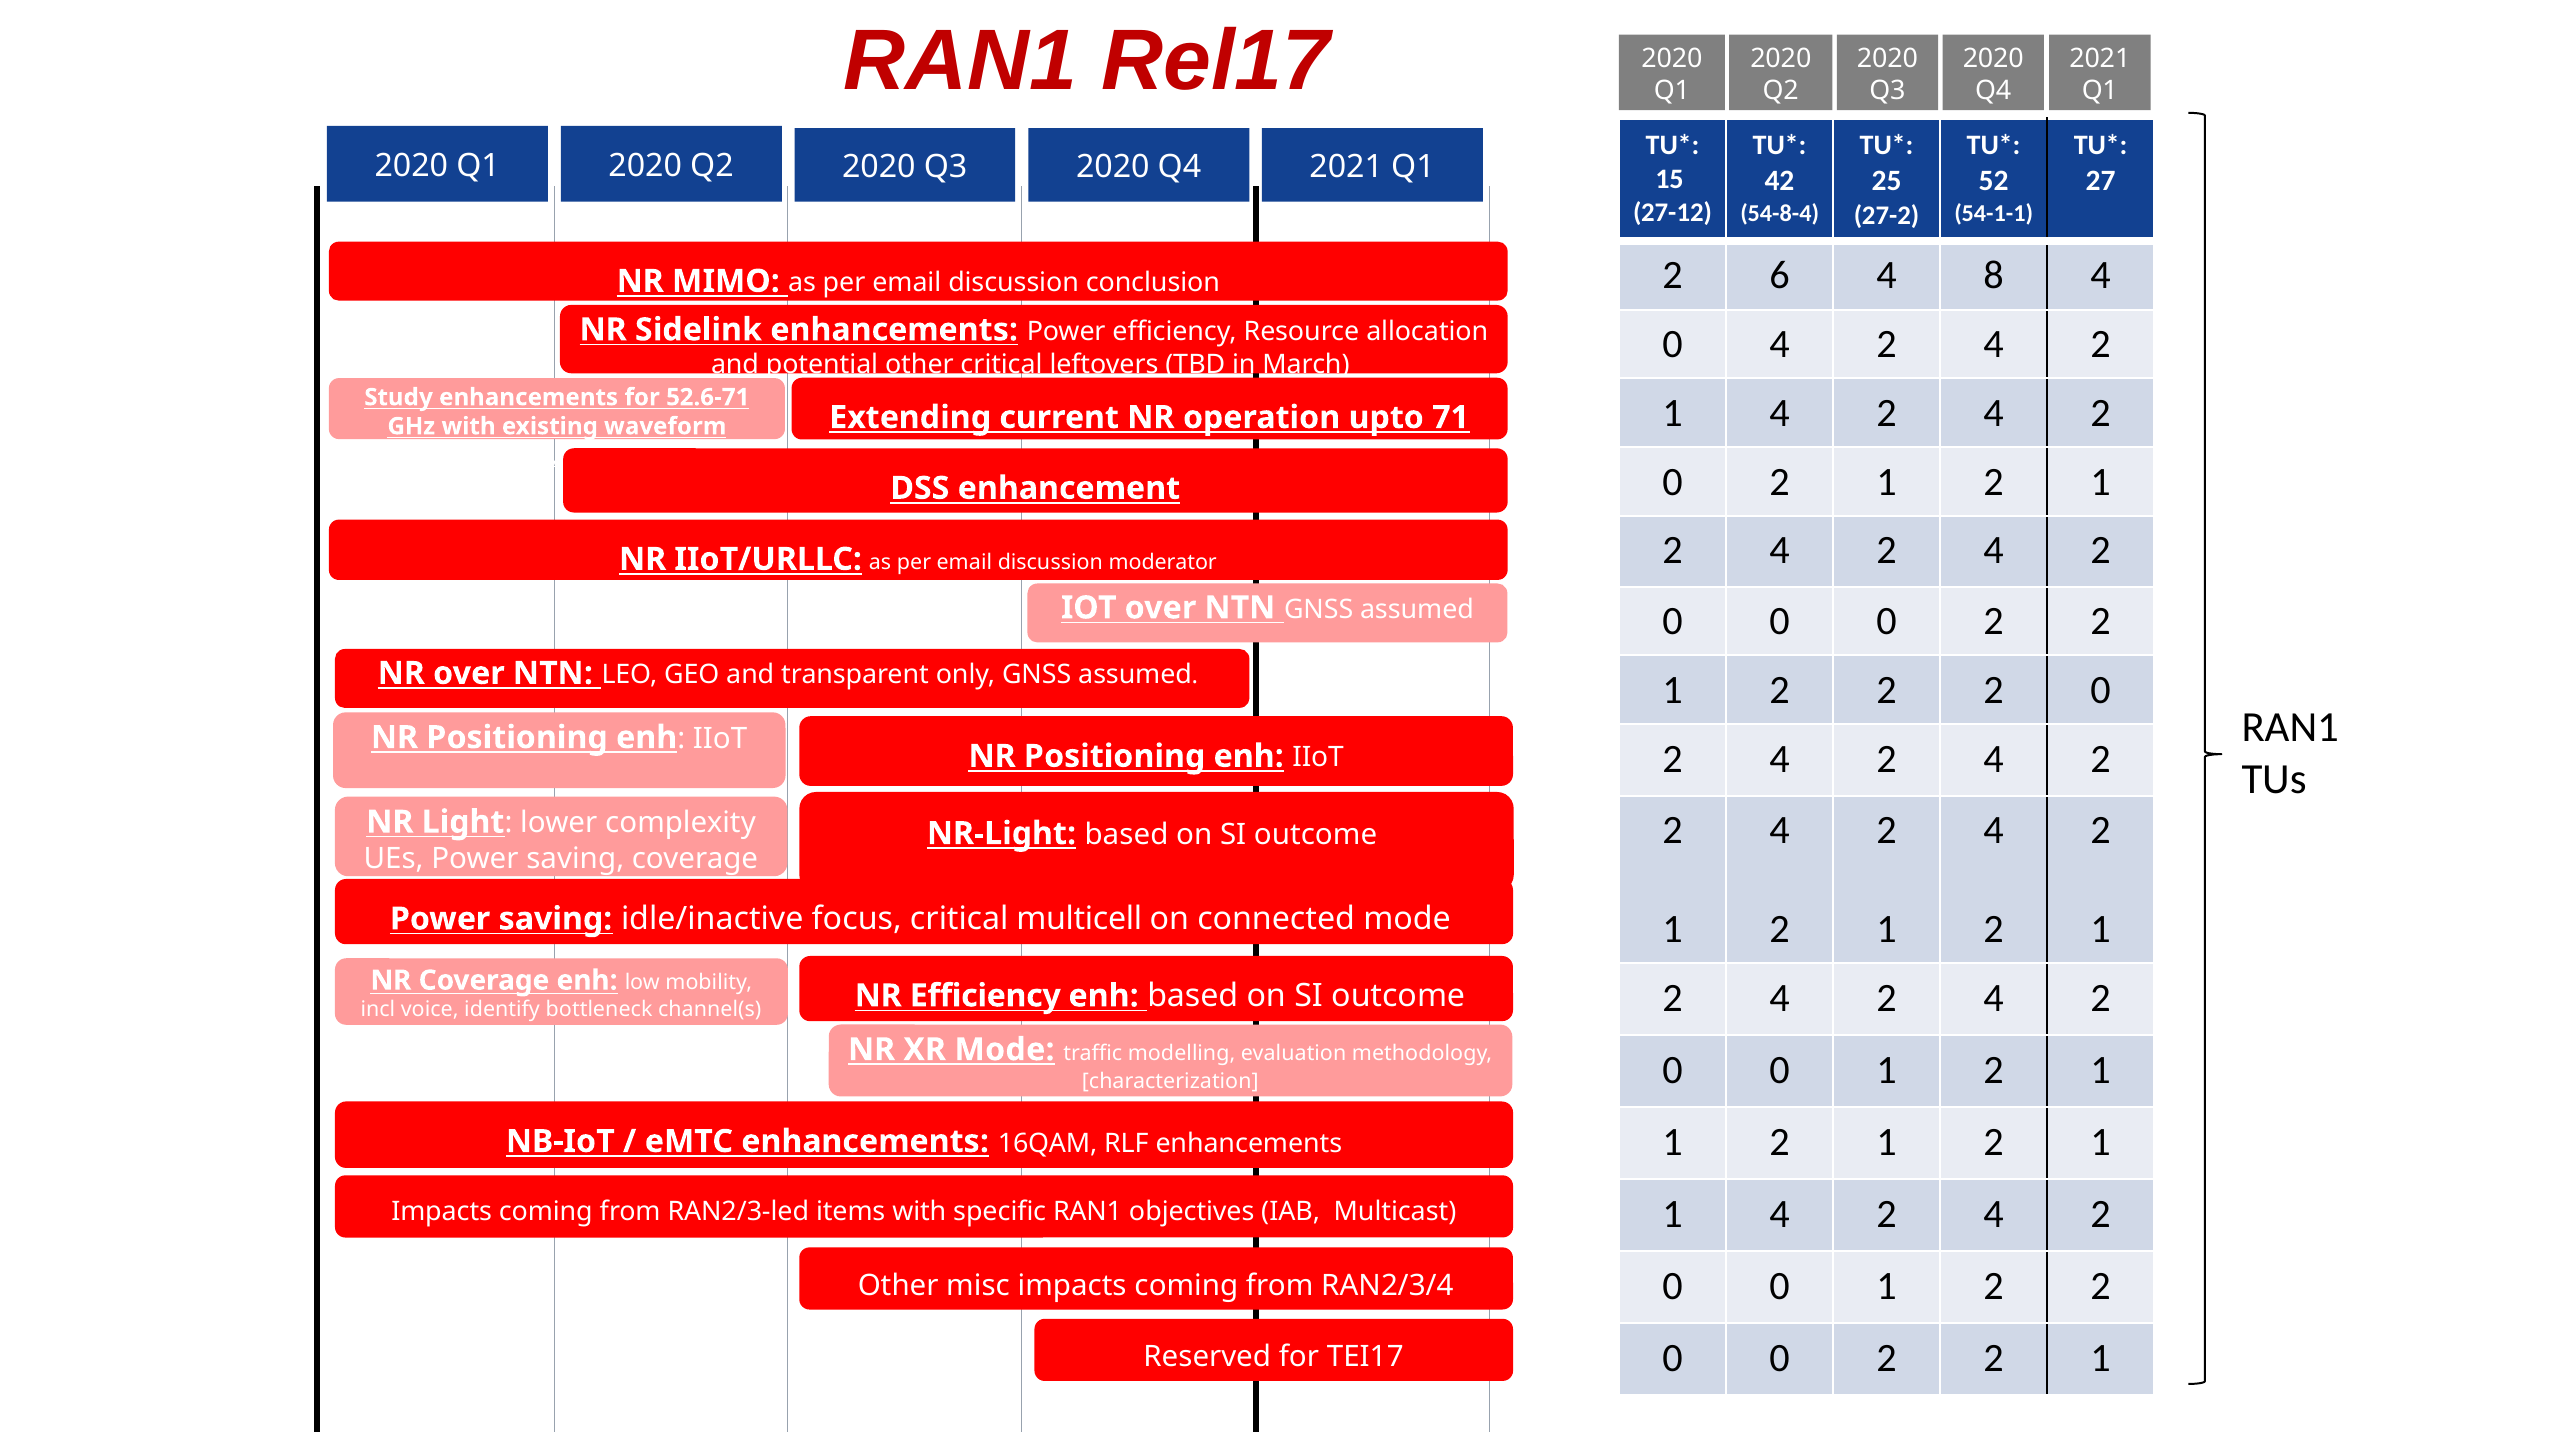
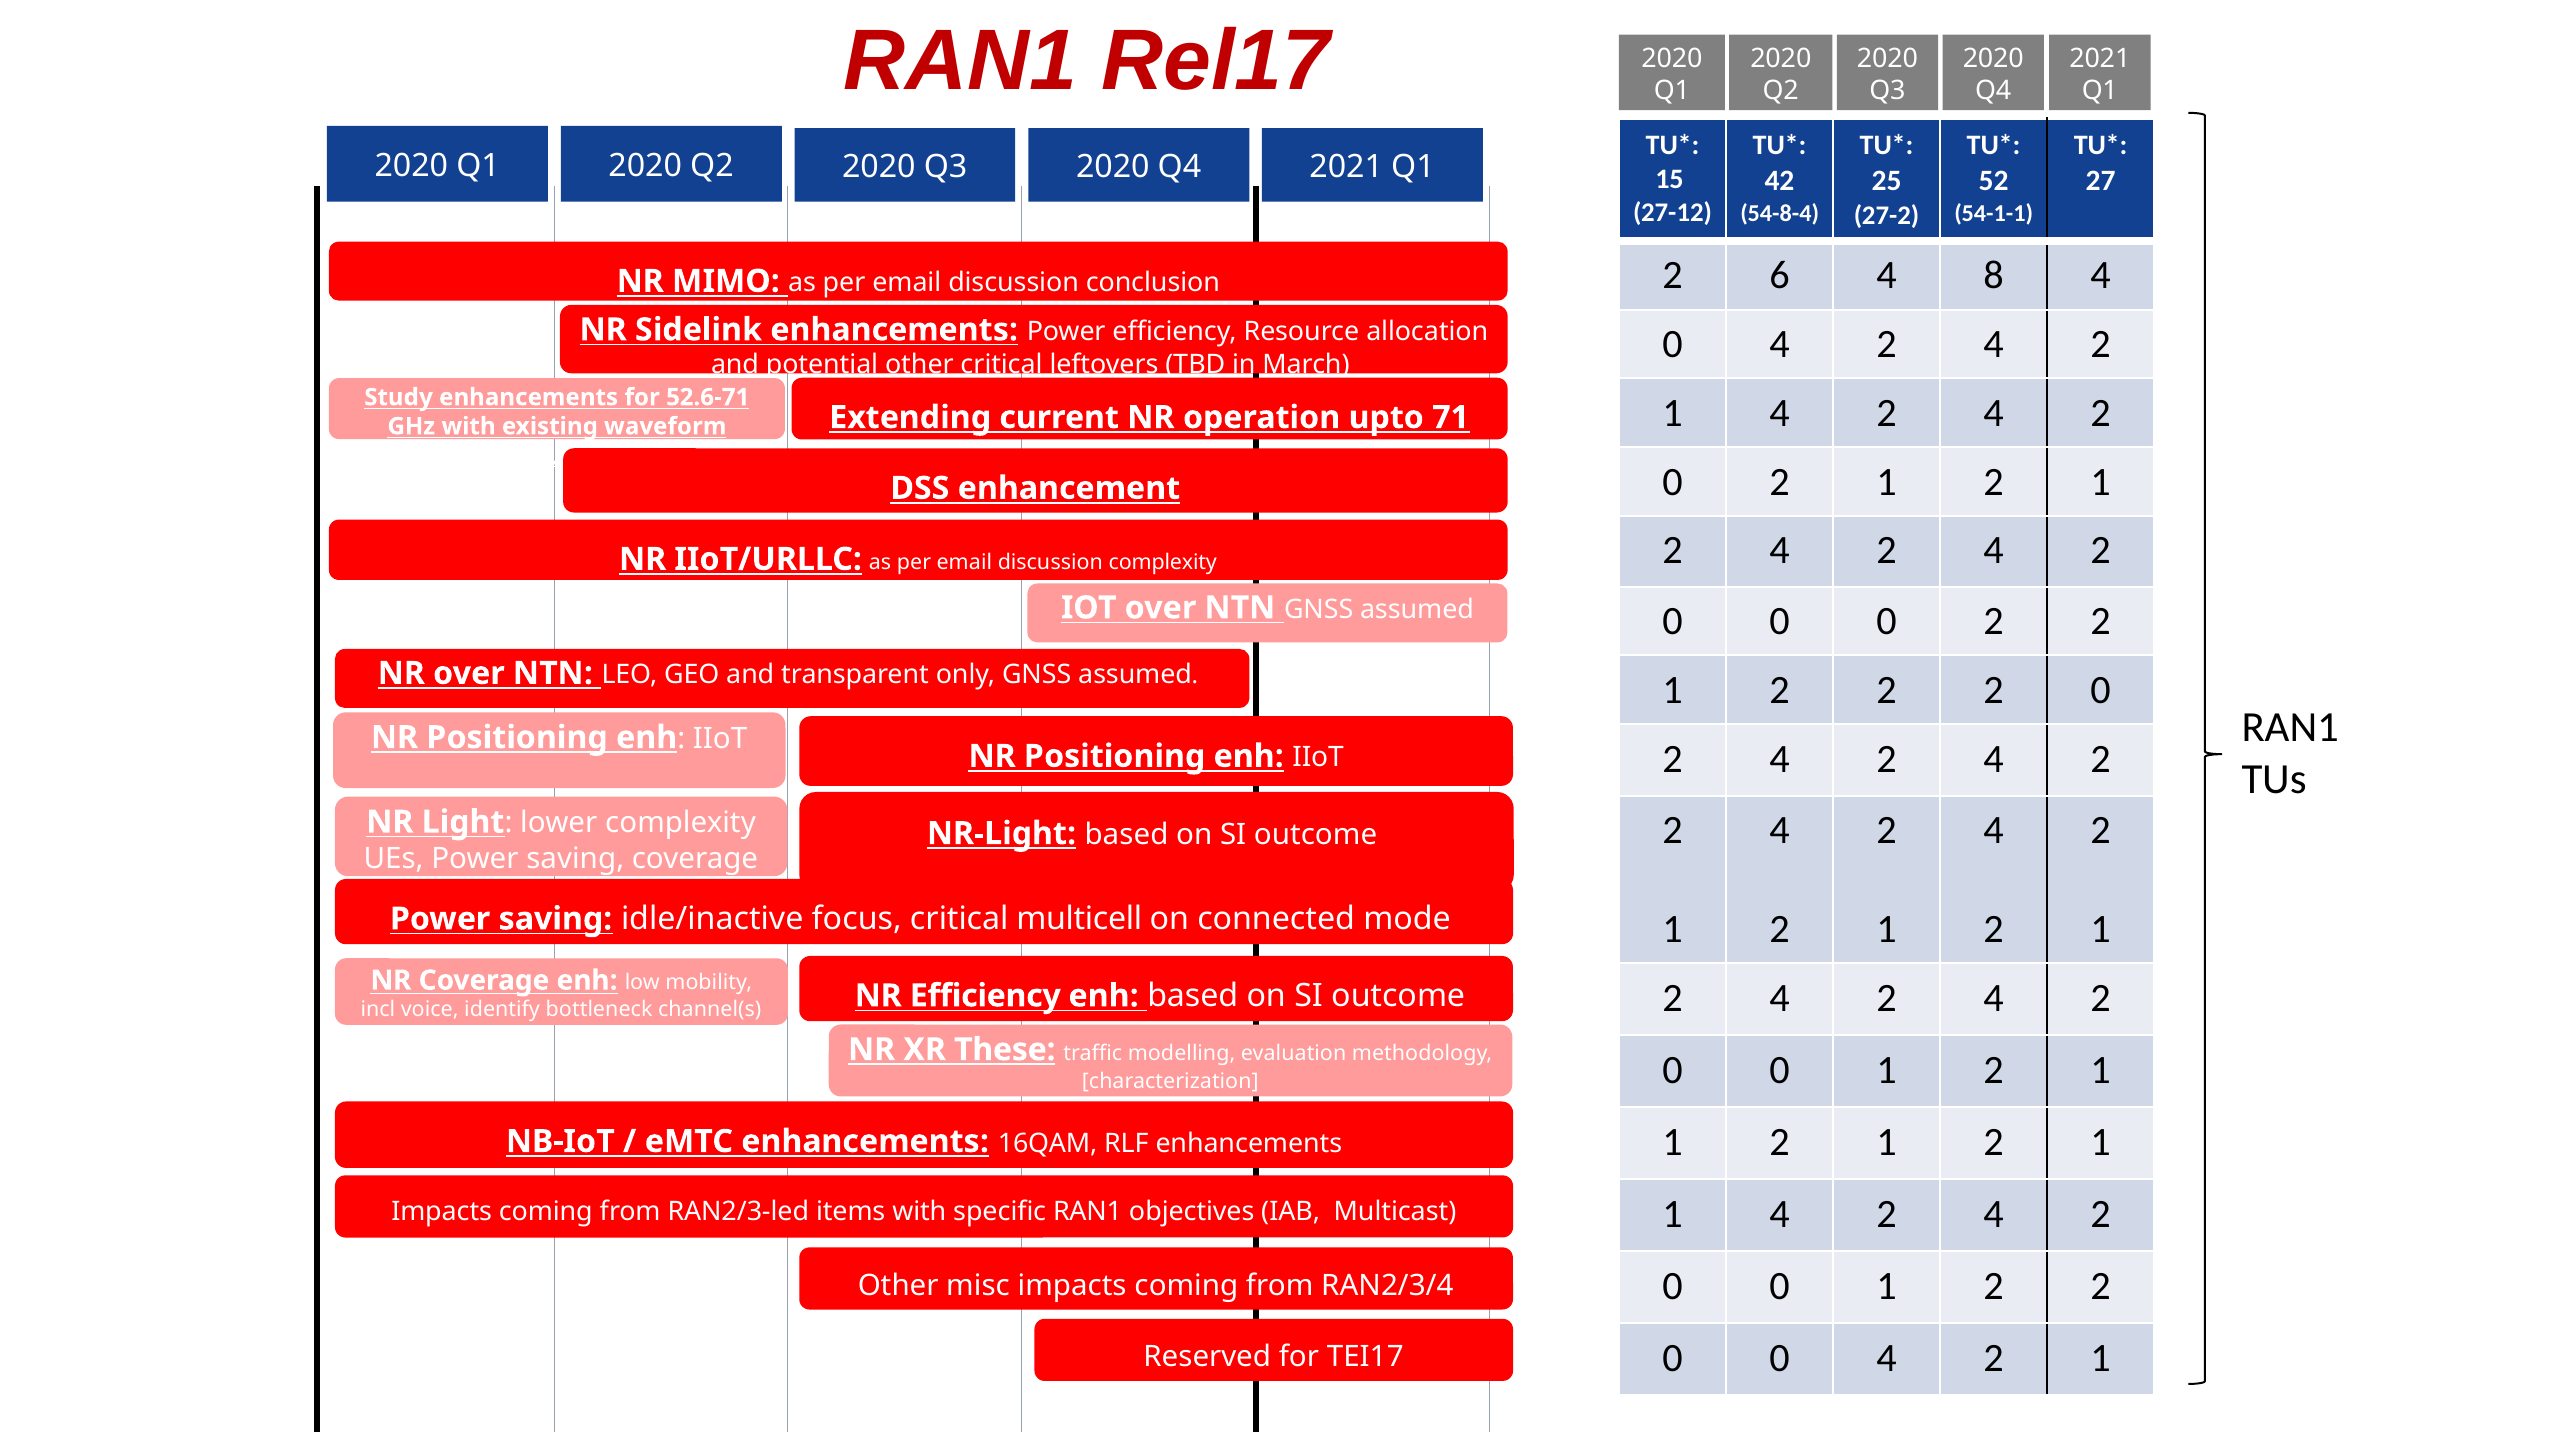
discussion moderator: moderator -> complexity
XR Mode: Mode -> These
2 at (1887, 1358): 2 -> 4
